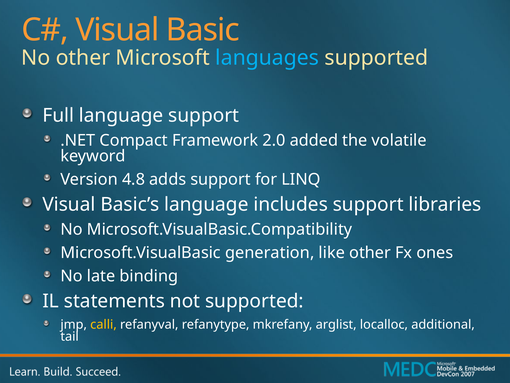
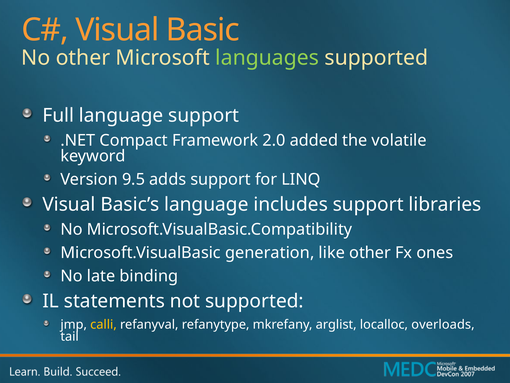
languages colour: light blue -> light green
4.8: 4.8 -> 9.5
additional: additional -> overloads
